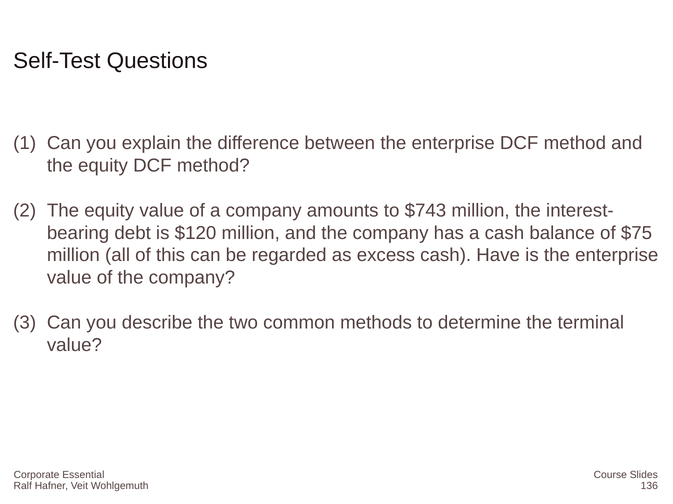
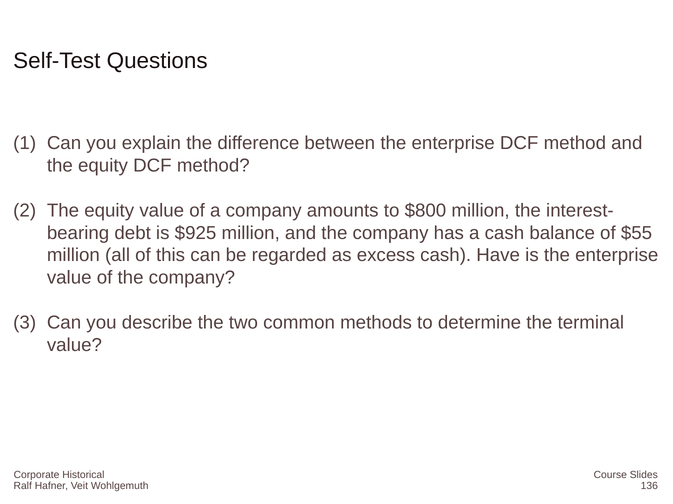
$743: $743 -> $800
$120: $120 -> $925
$75: $75 -> $55
Essential: Essential -> Historical
